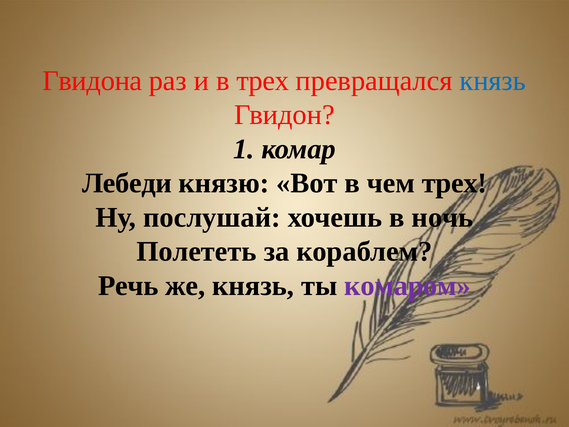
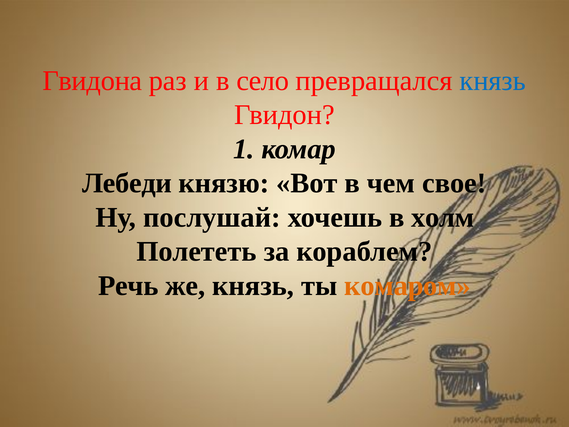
в трех: трех -> село
чем трех: трех -> свое
ночь: ночь -> холм
комаром colour: purple -> orange
